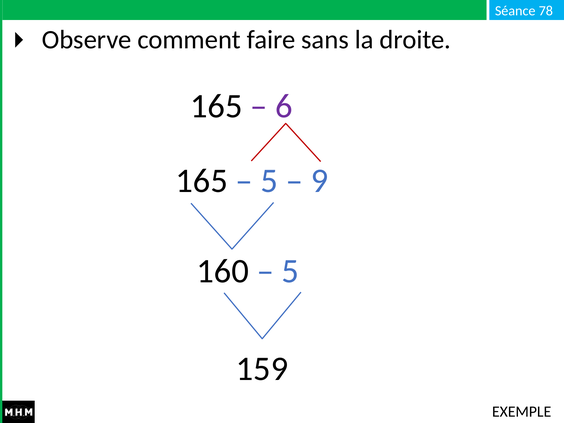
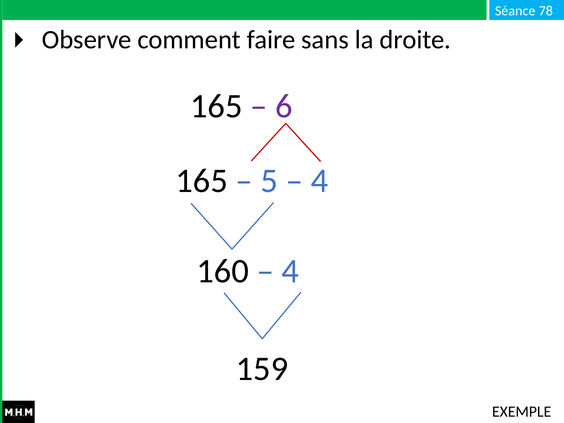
9 at (319, 181): 9 -> 4
5 at (290, 271): 5 -> 4
